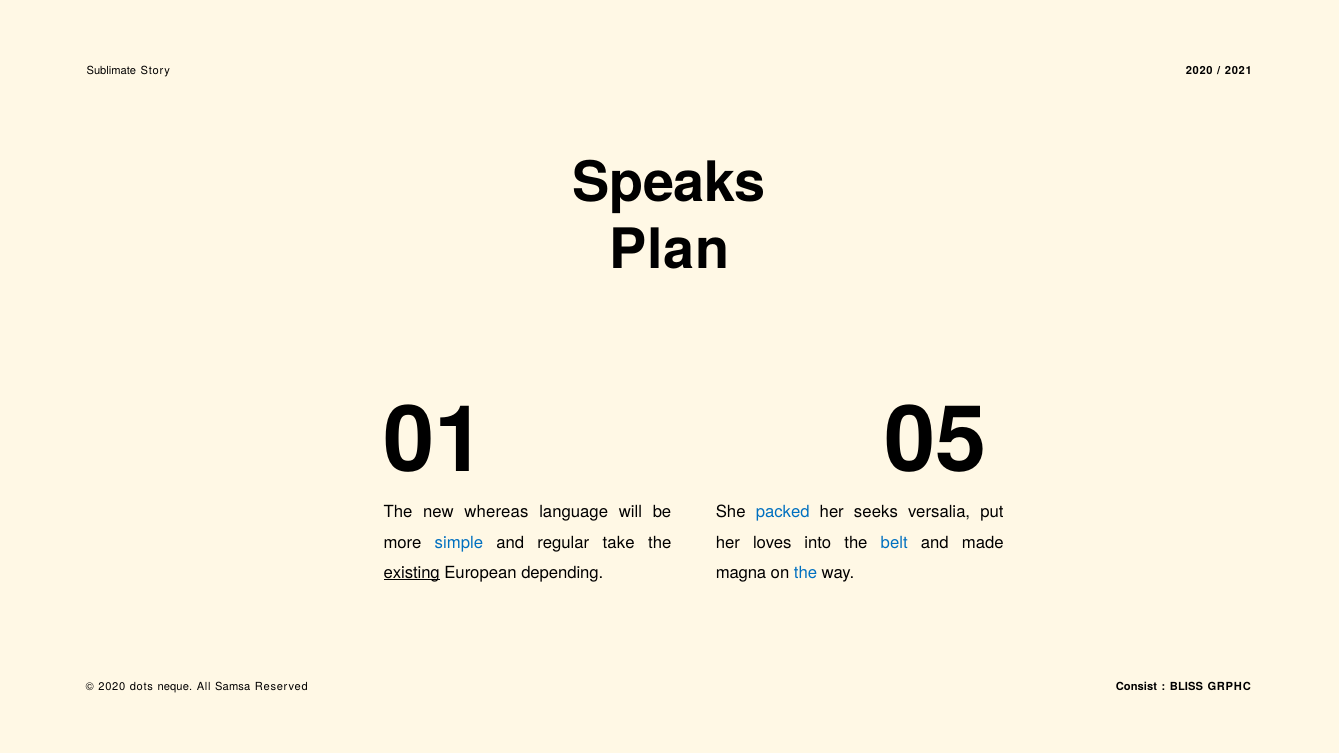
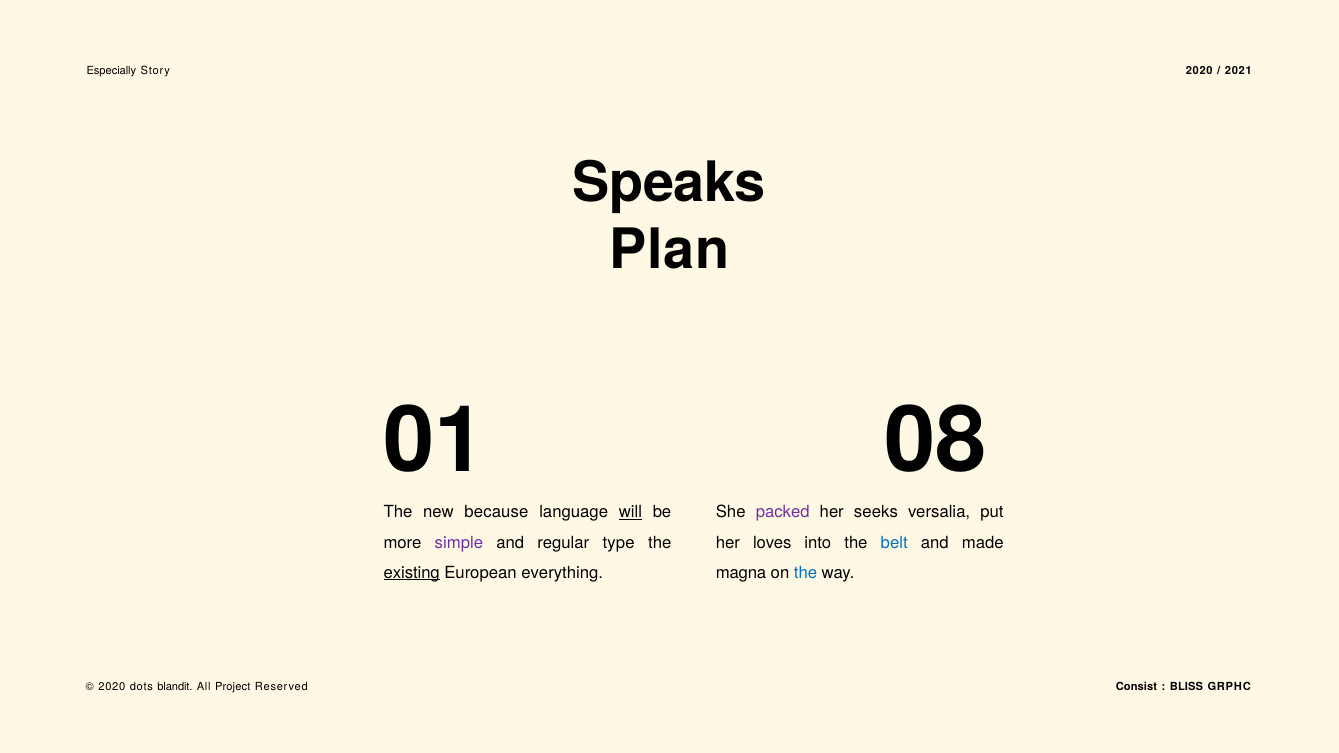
Sublimate: Sublimate -> Especially
05: 05 -> 08
whereas: whereas -> because
will underline: none -> present
packed colour: blue -> purple
simple colour: blue -> purple
take: take -> type
depending: depending -> everything
neque: neque -> blandit
Samsa: Samsa -> Project
